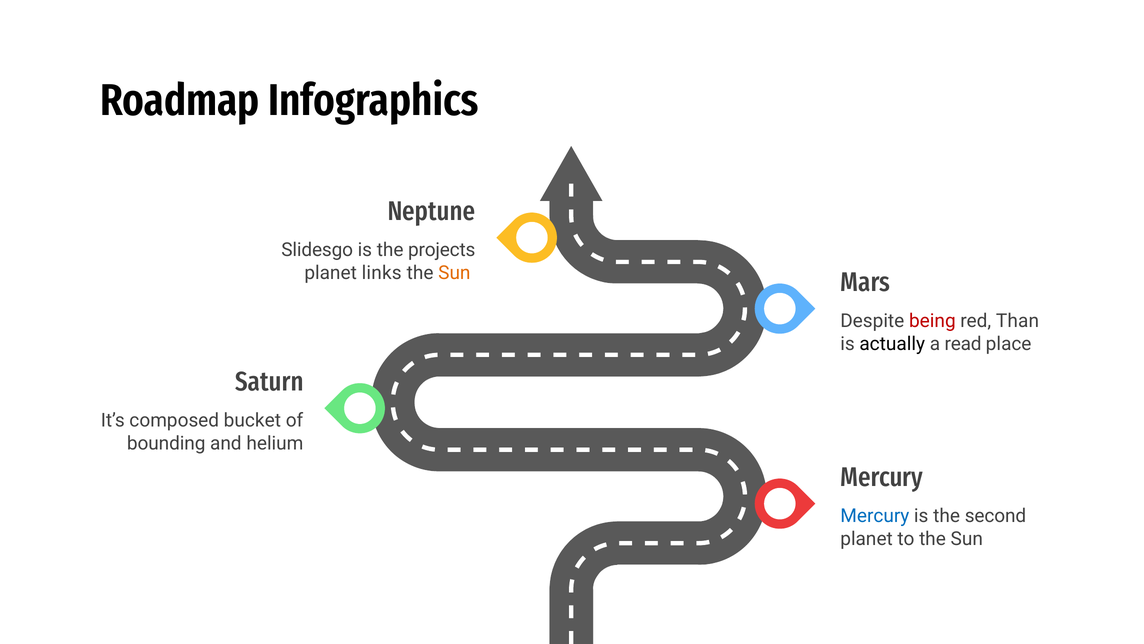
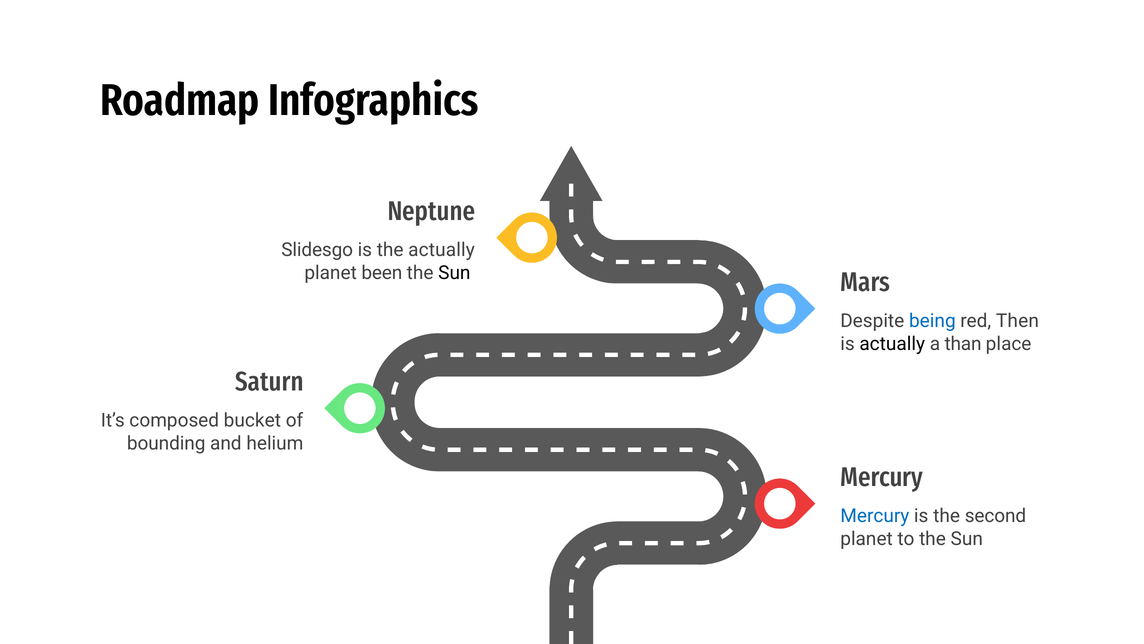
the projects: projects -> actually
links: links -> been
Sun at (454, 273) colour: orange -> black
being colour: red -> blue
Than: Than -> Then
read: read -> than
